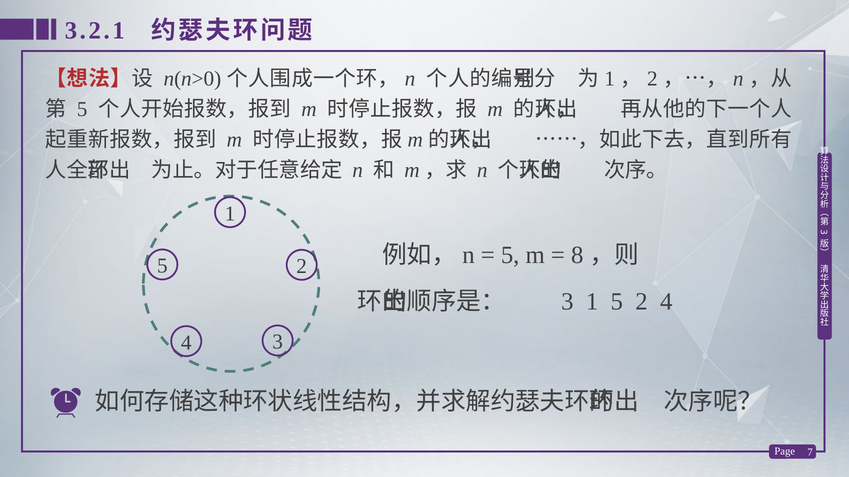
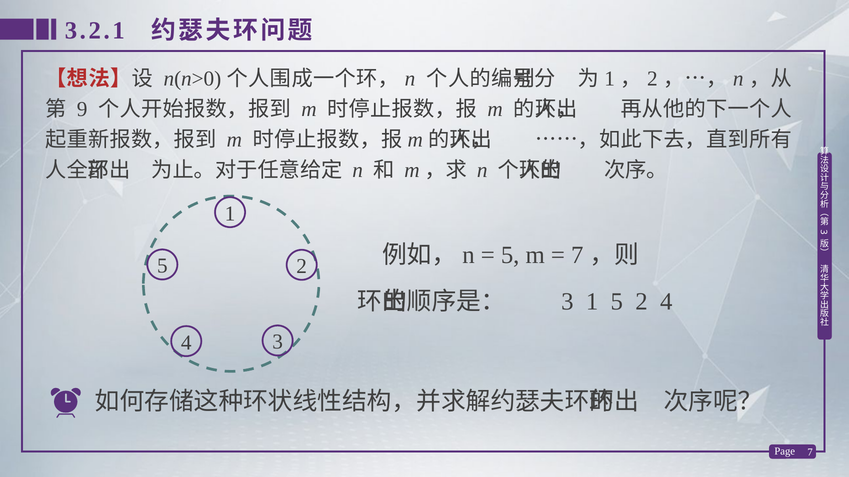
5 at (82, 109): 5 -> 9
8 at (577, 255): 8 -> 7
